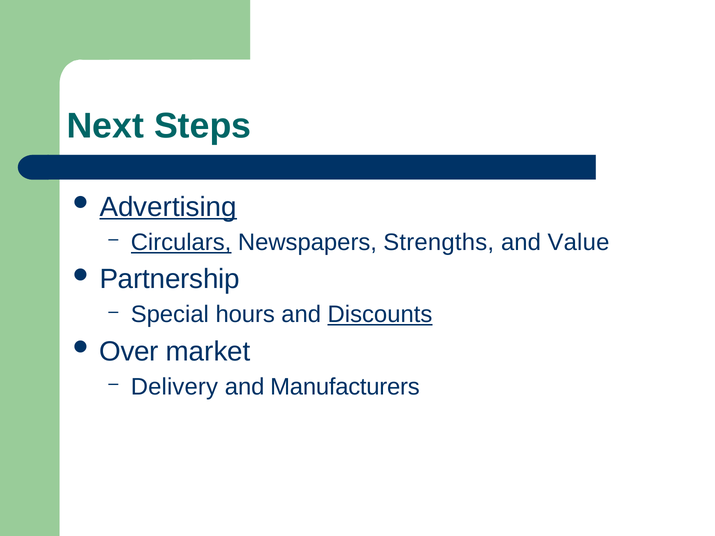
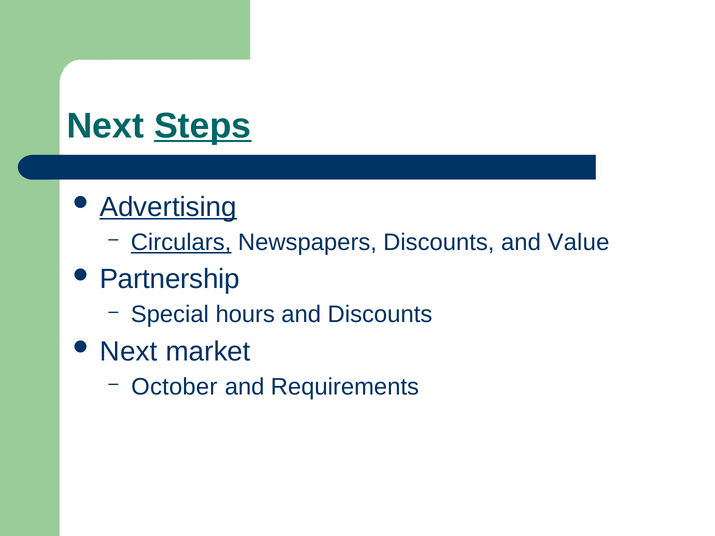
Steps underline: none -> present
Newspapers Strengths: Strengths -> Discounts
Discounts at (380, 315) underline: present -> none
Over at (129, 352): Over -> Next
Delivery: Delivery -> October
Manufacturers: Manufacturers -> Requirements
